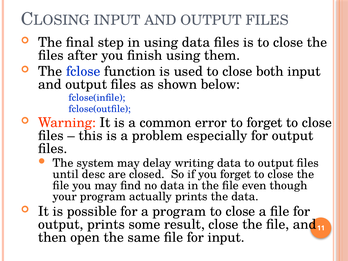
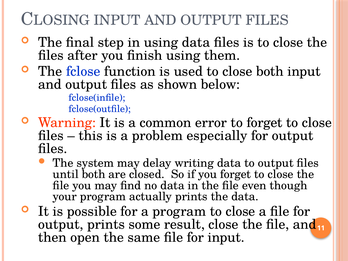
until desc: desc -> both
